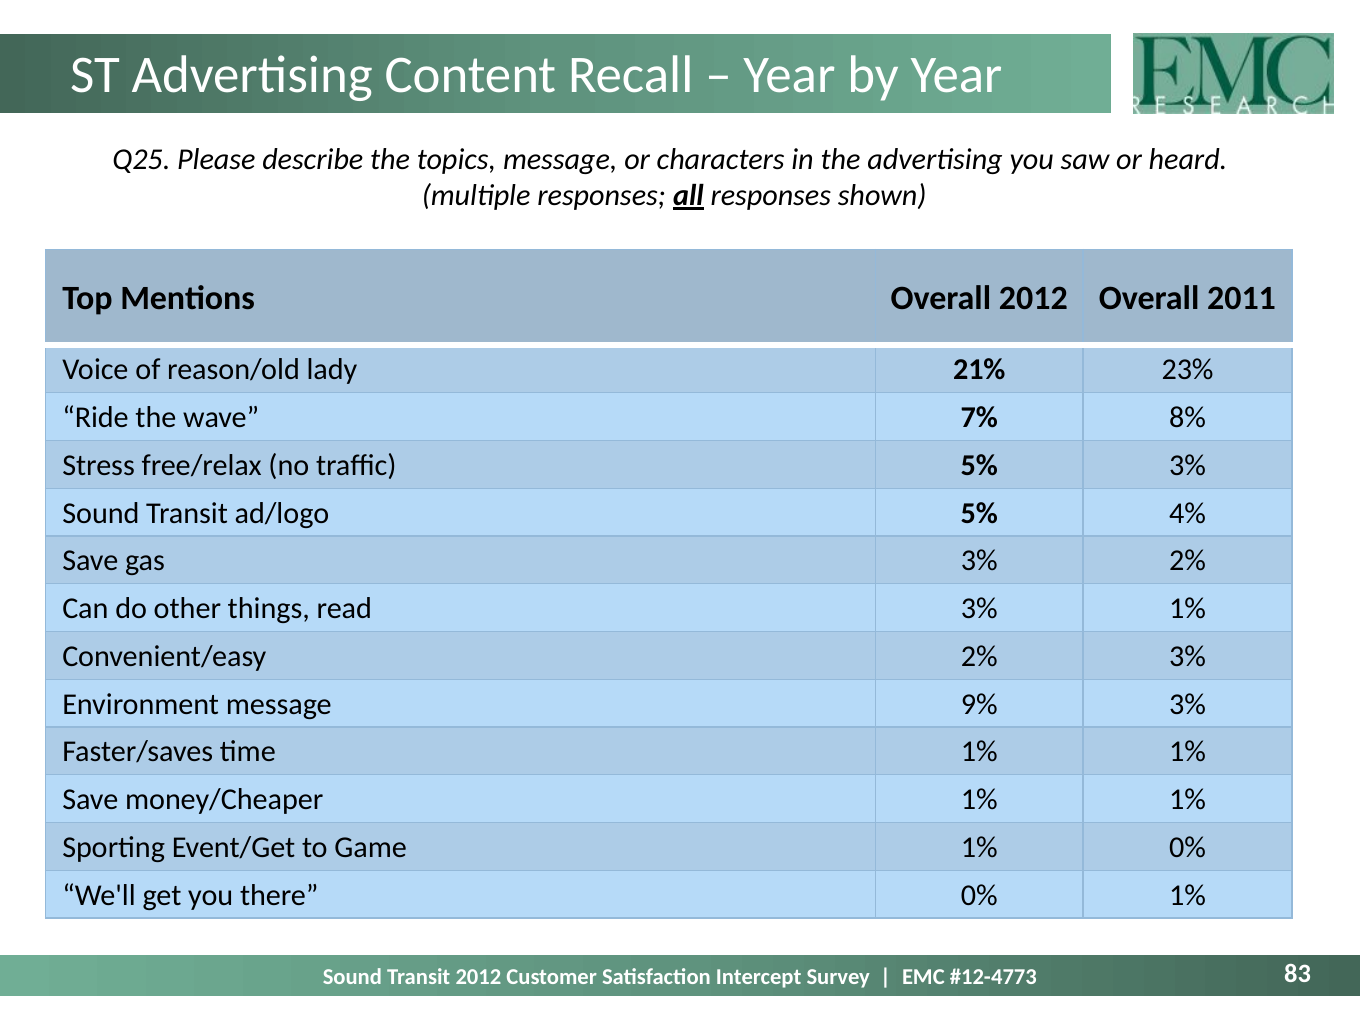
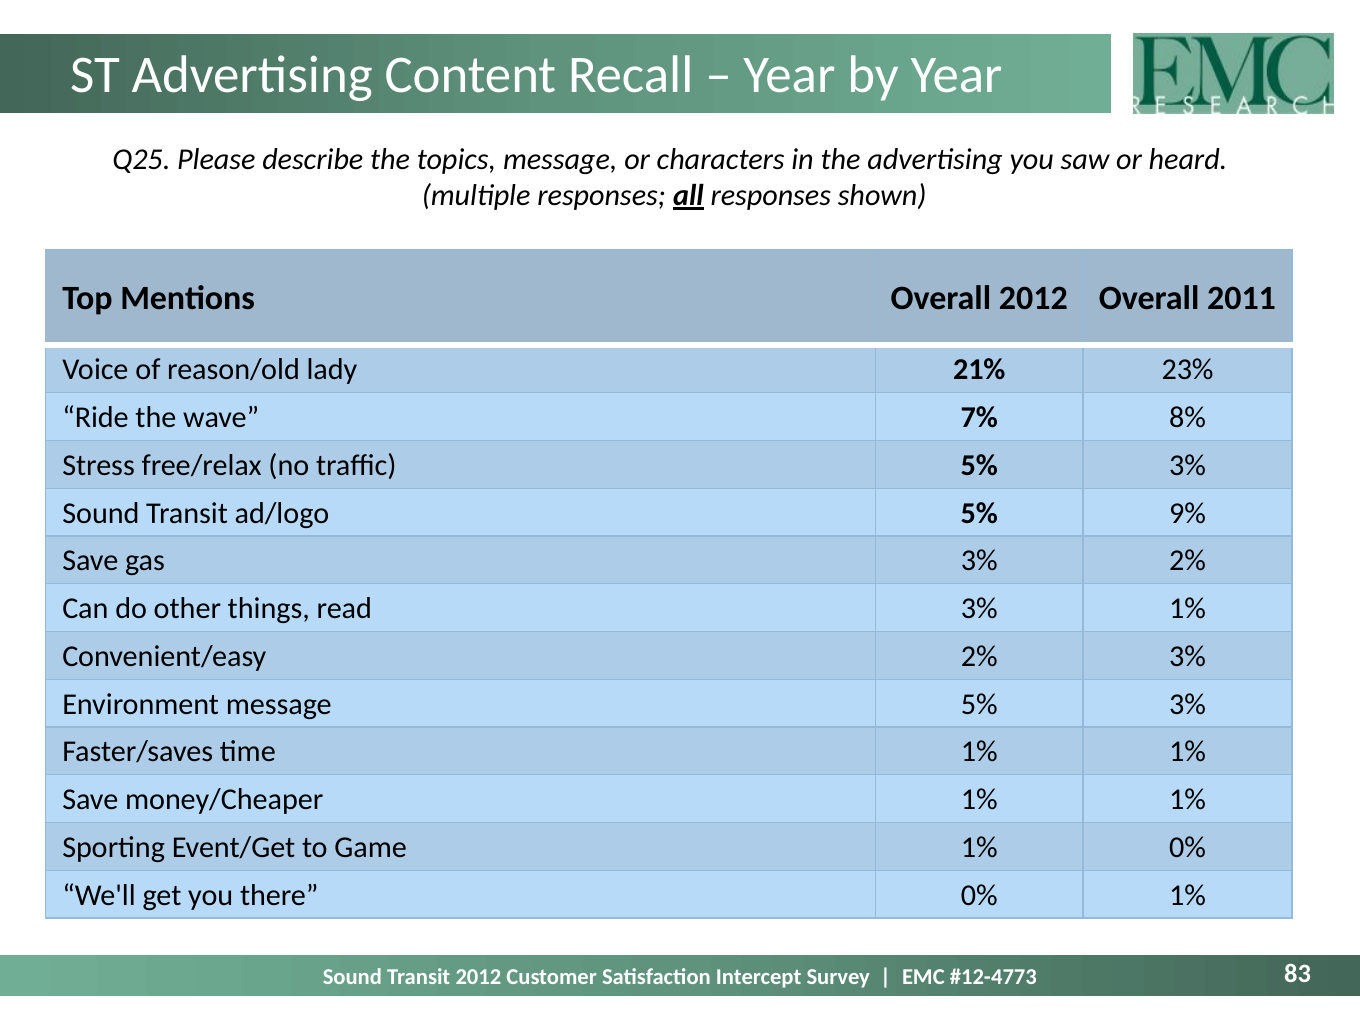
4%: 4% -> 9%
message 9%: 9% -> 5%
